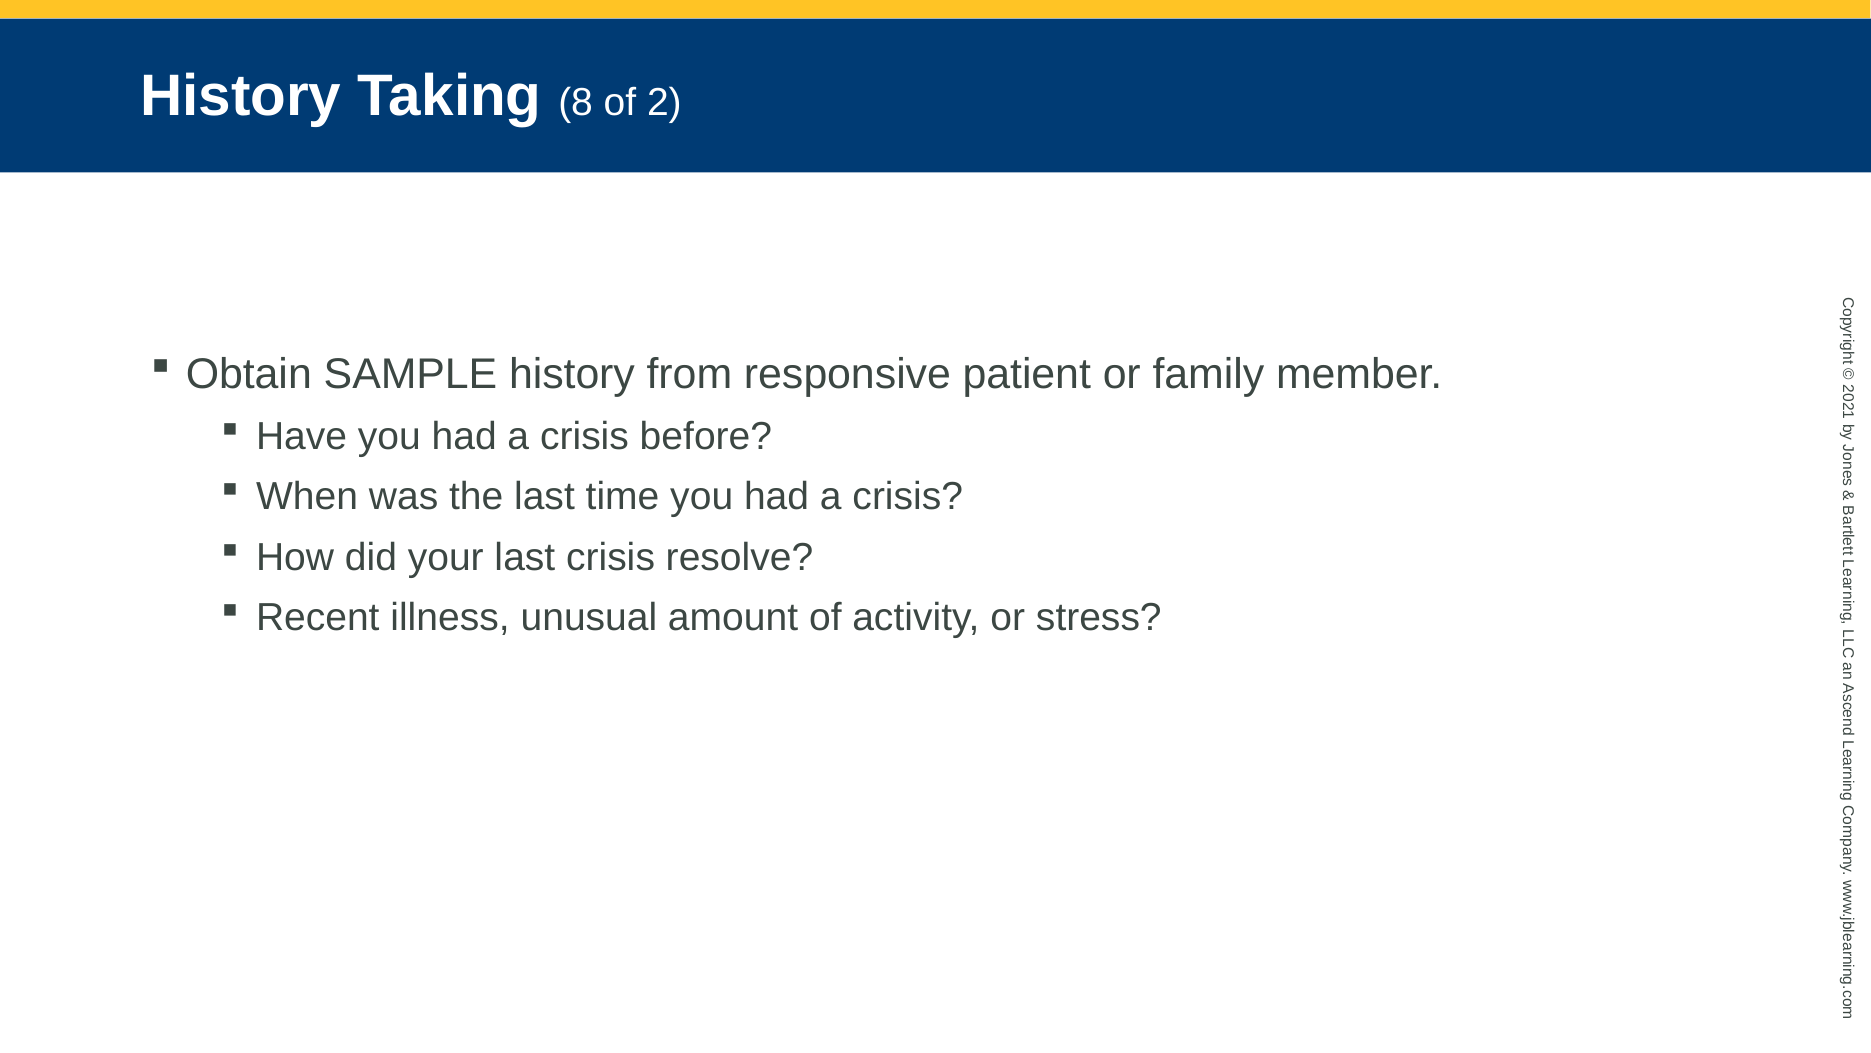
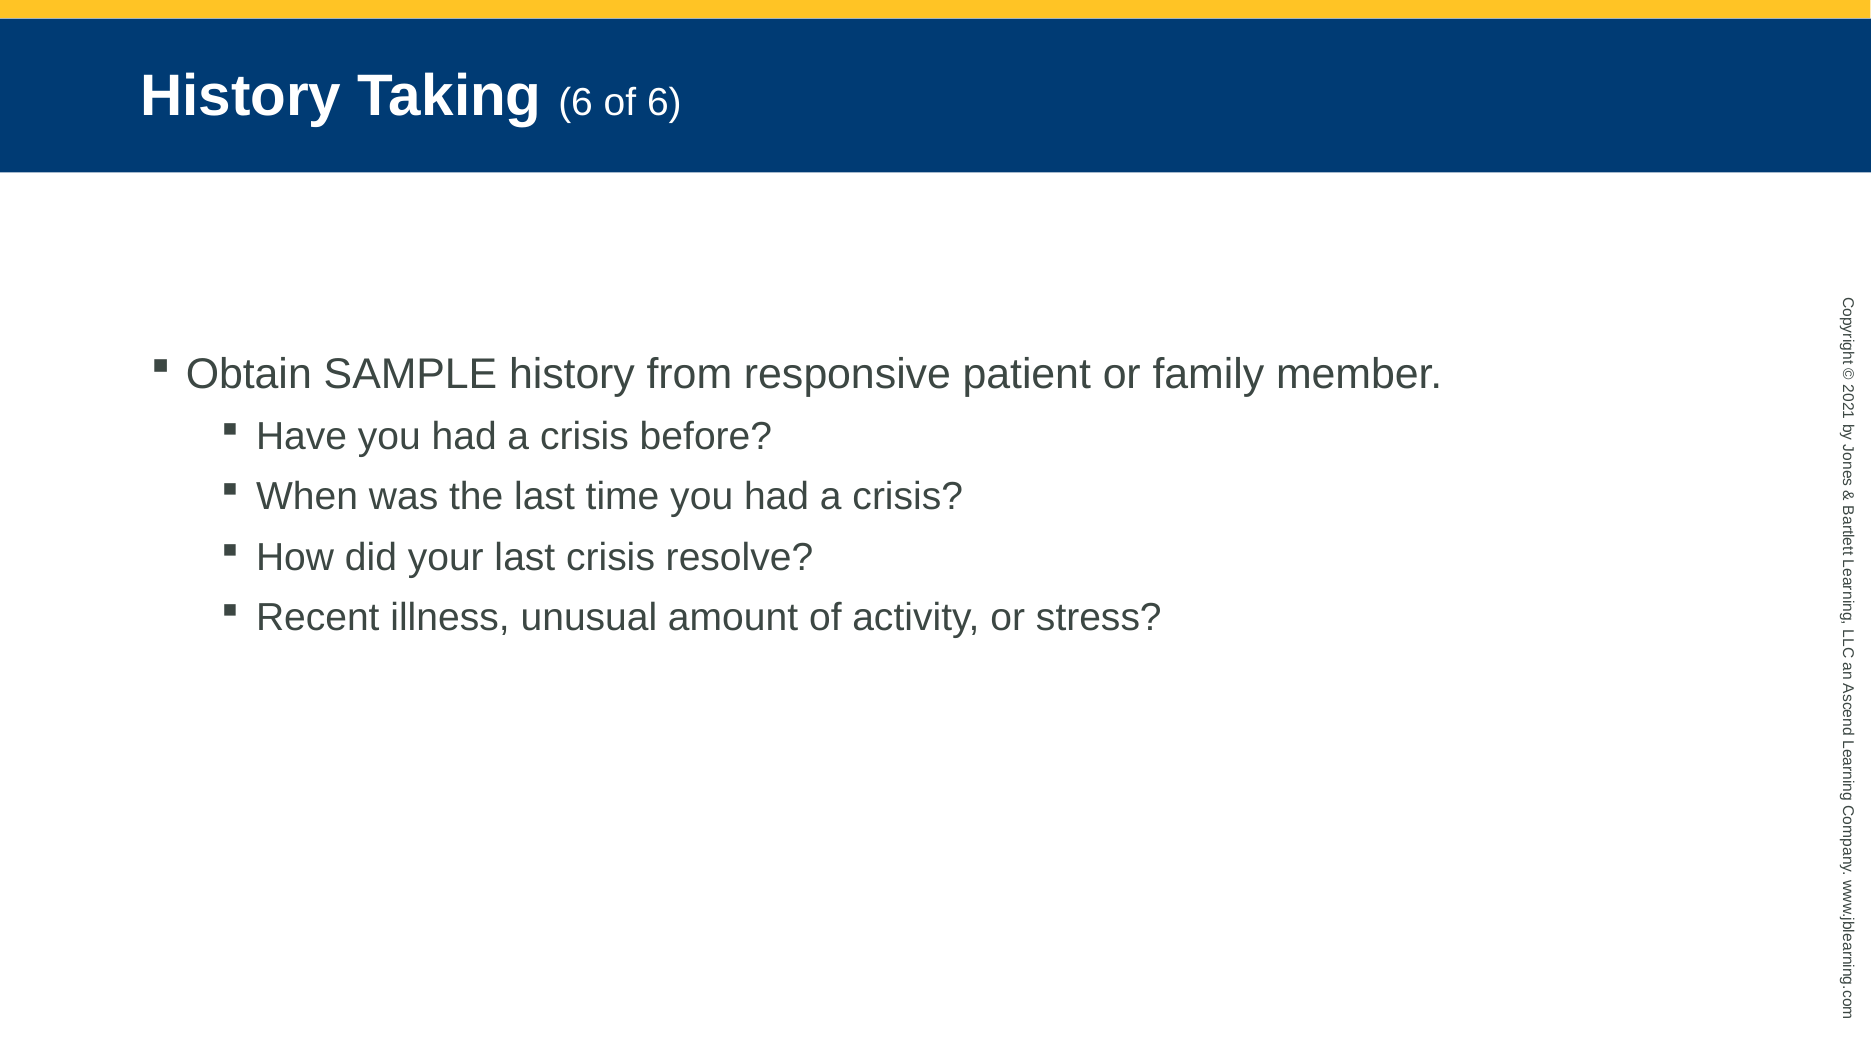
Taking 8: 8 -> 6
of 2: 2 -> 6
